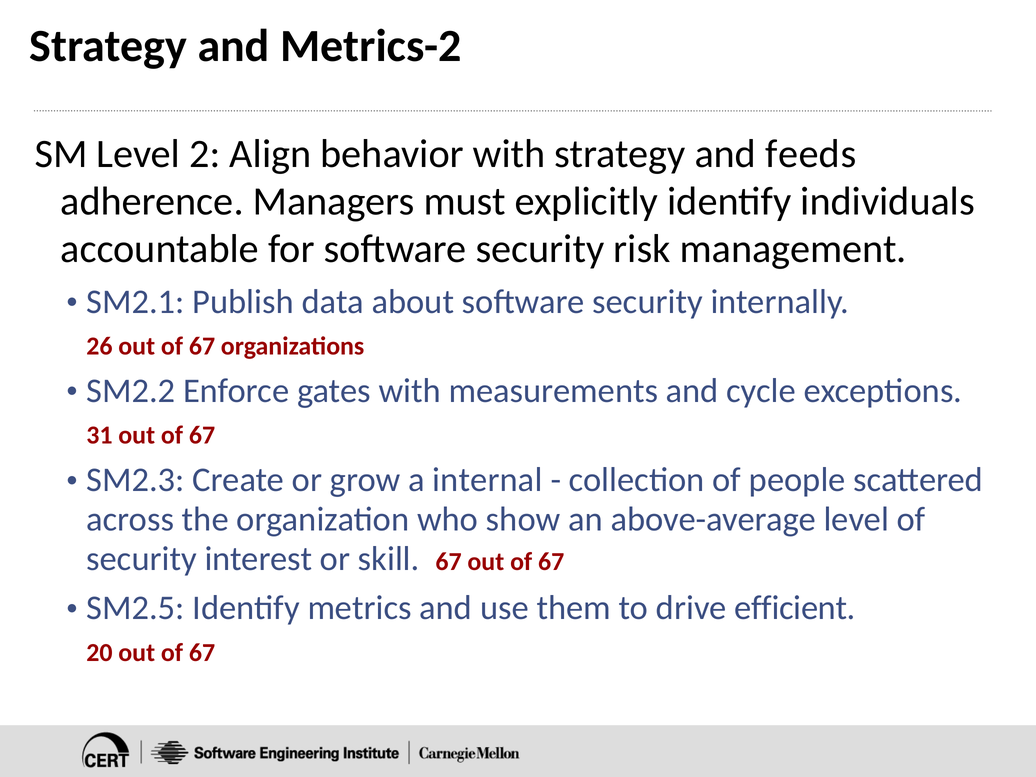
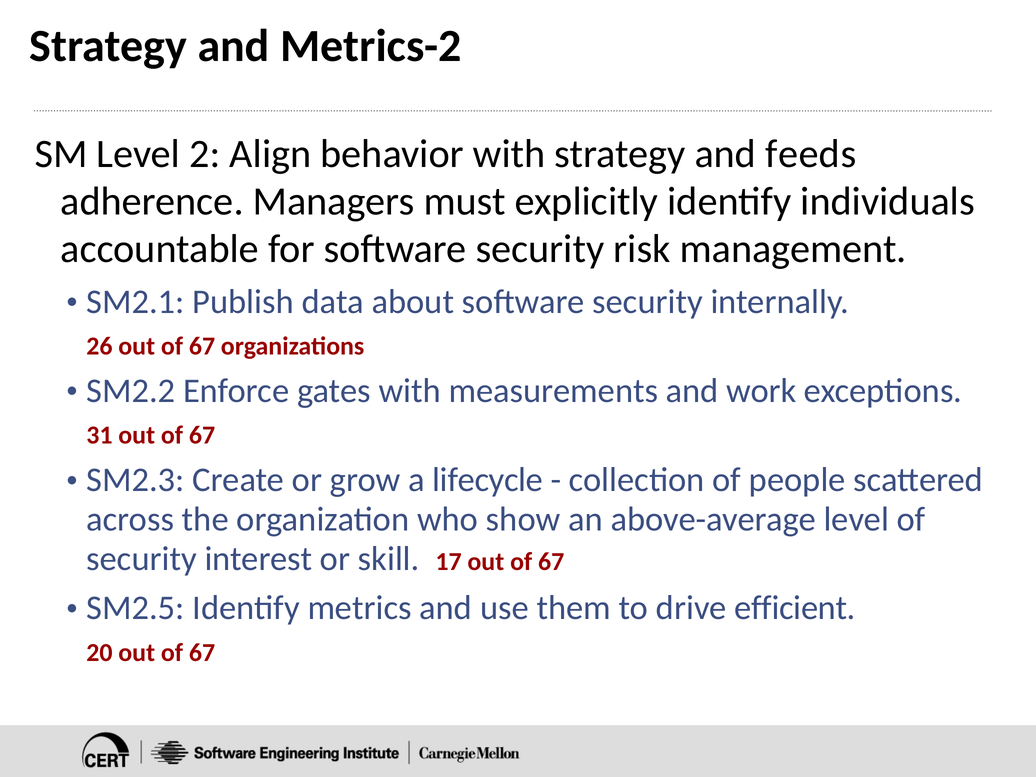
cycle: cycle -> work
internal: internal -> lifecycle
skill 67: 67 -> 17
